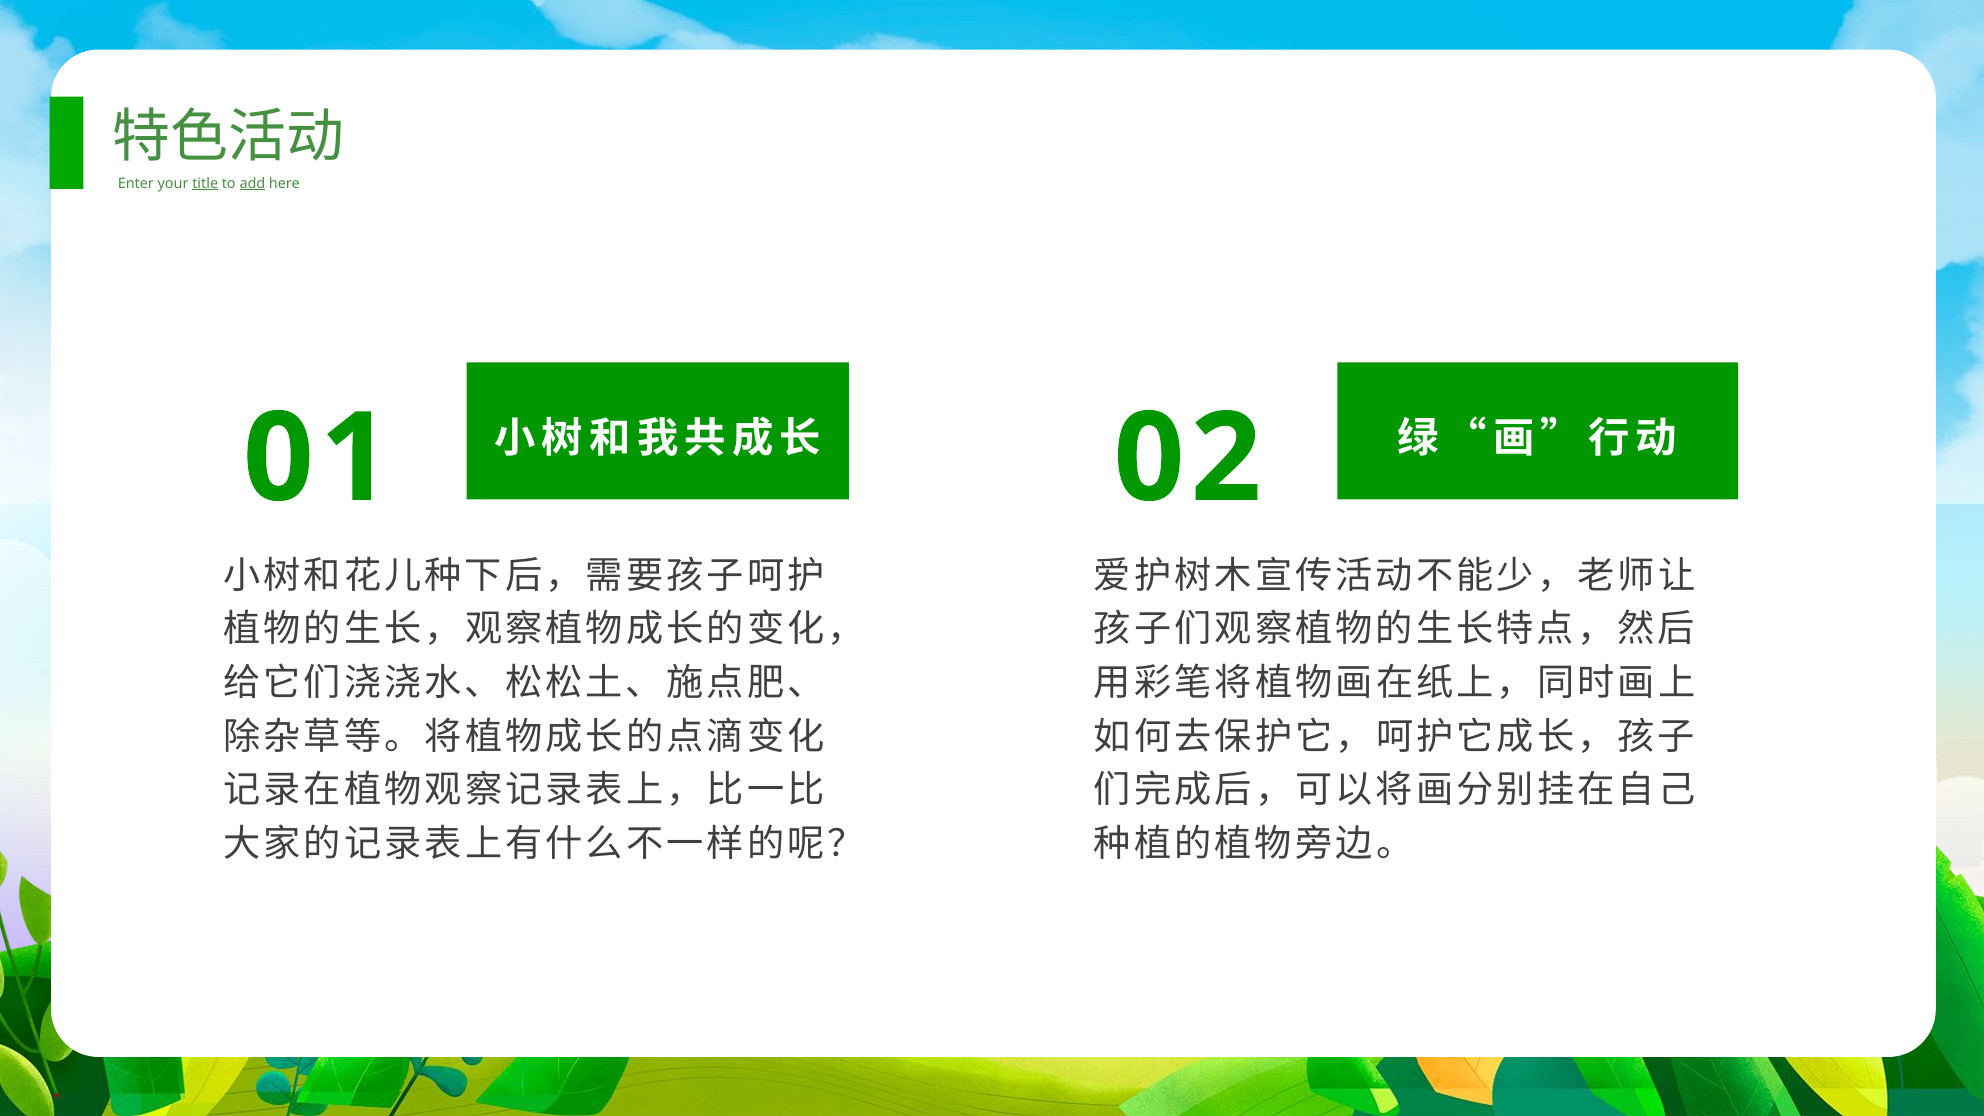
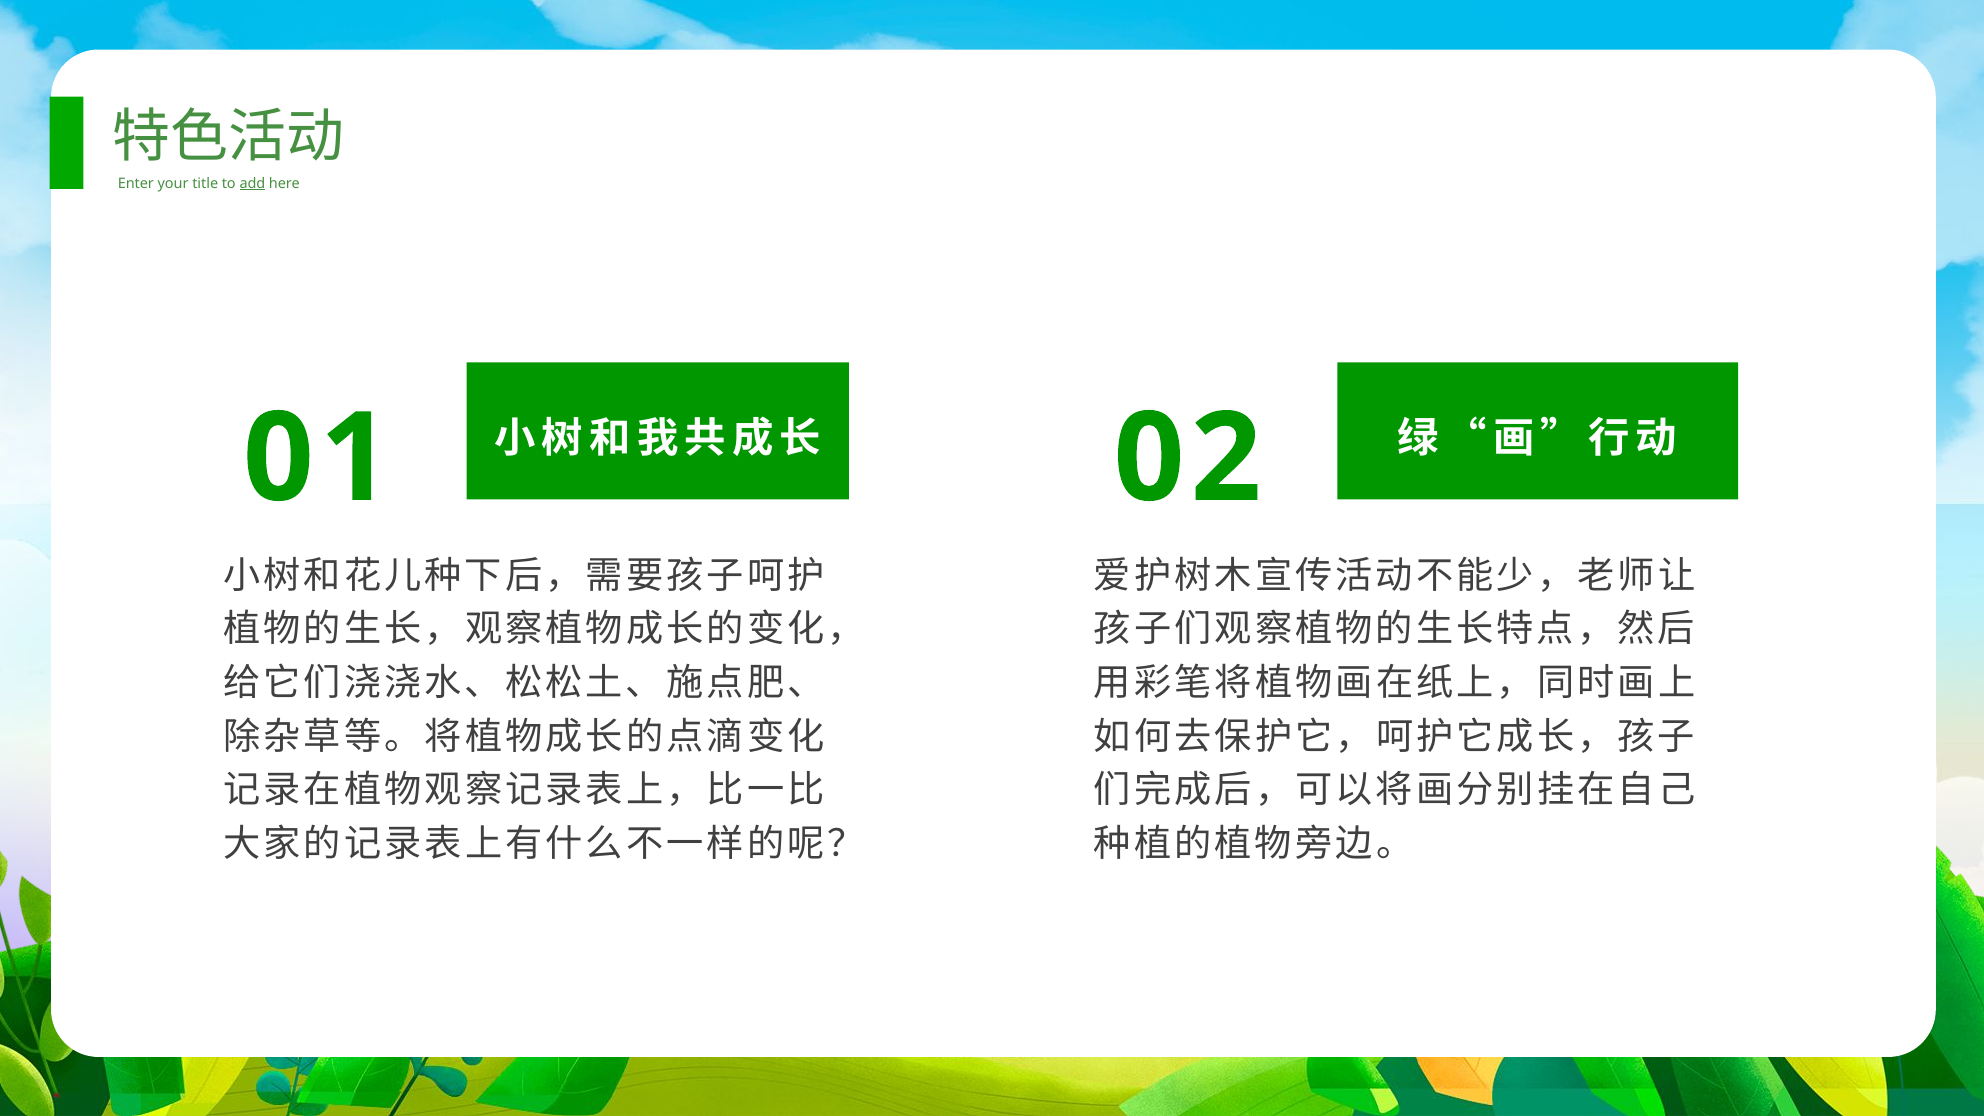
title underline: present -> none
